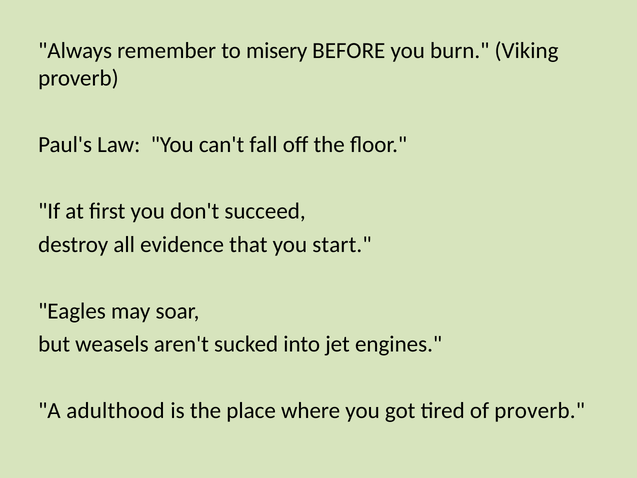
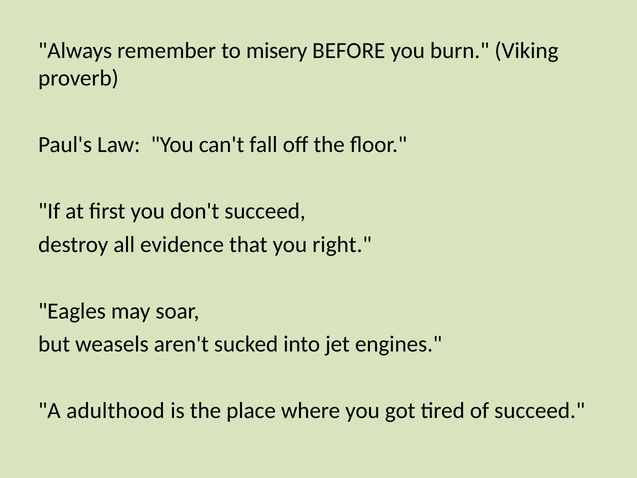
start: start -> right
of proverb: proverb -> succeed
